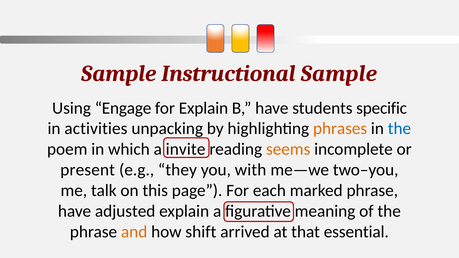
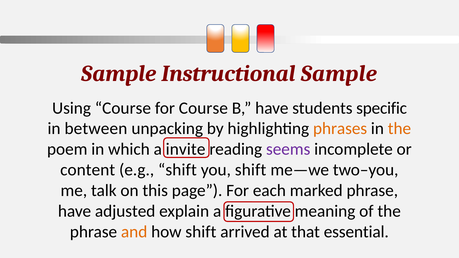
Using Engage: Engage -> Course
for Explain: Explain -> Course
activities: activities -> between
the at (399, 129) colour: blue -> orange
seems colour: orange -> purple
present: present -> content
e.g they: they -> shift
you with: with -> shift
